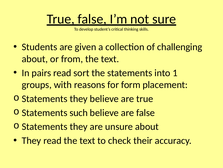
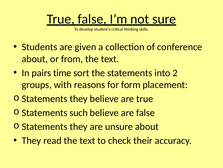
challenging: challenging -> conference
pairs read: read -> time
1: 1 -> 2
